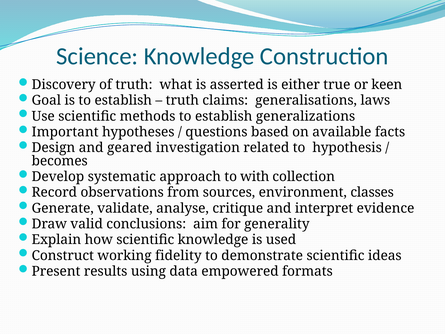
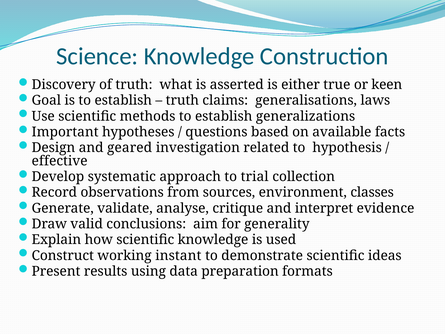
becomes: becomes -> effective
with: with -> trial
fidelity: fidelity -> instant
empowered: empowered -> preparation
